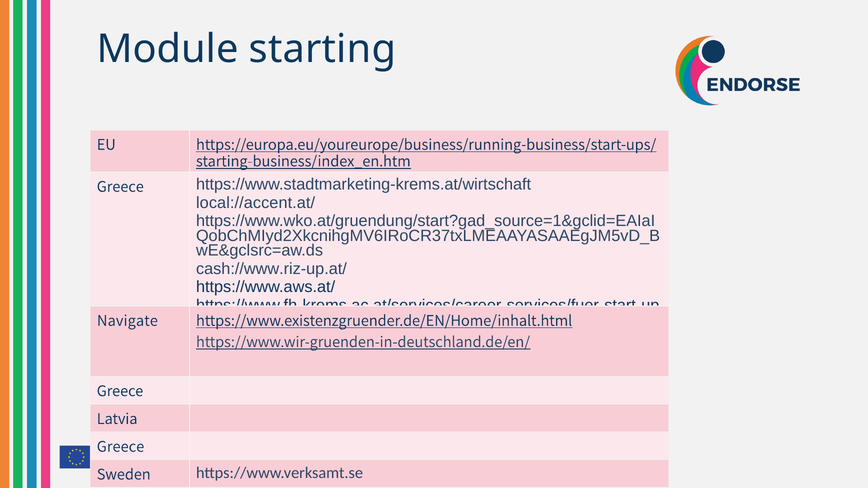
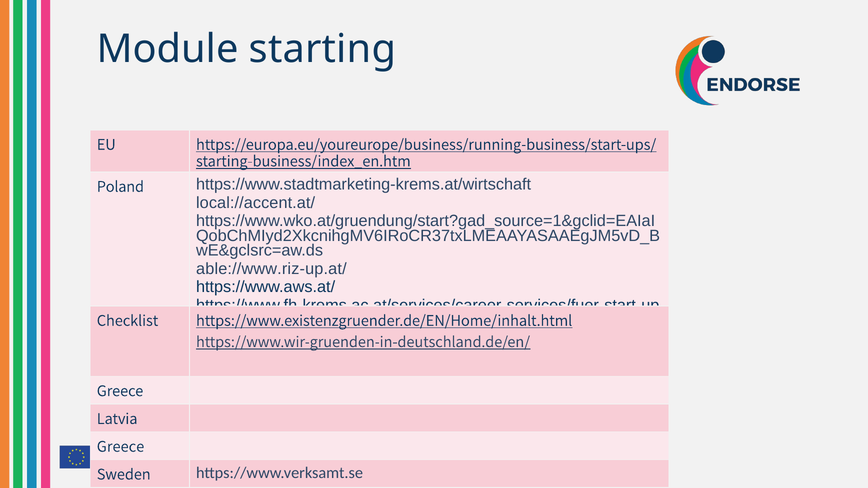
Greece at (120, 186): Greece -> Poland
cash://www.riz-up.at/: cash://www.riz-up.at/ -> able://www.riz-up.at/
Navigate: Navigate -> Checklist
